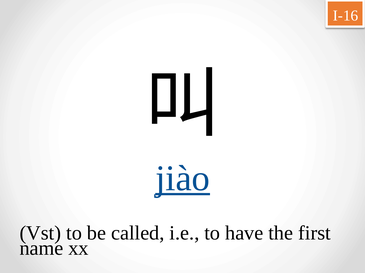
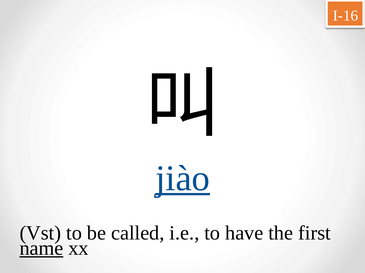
name underline: none -> present
